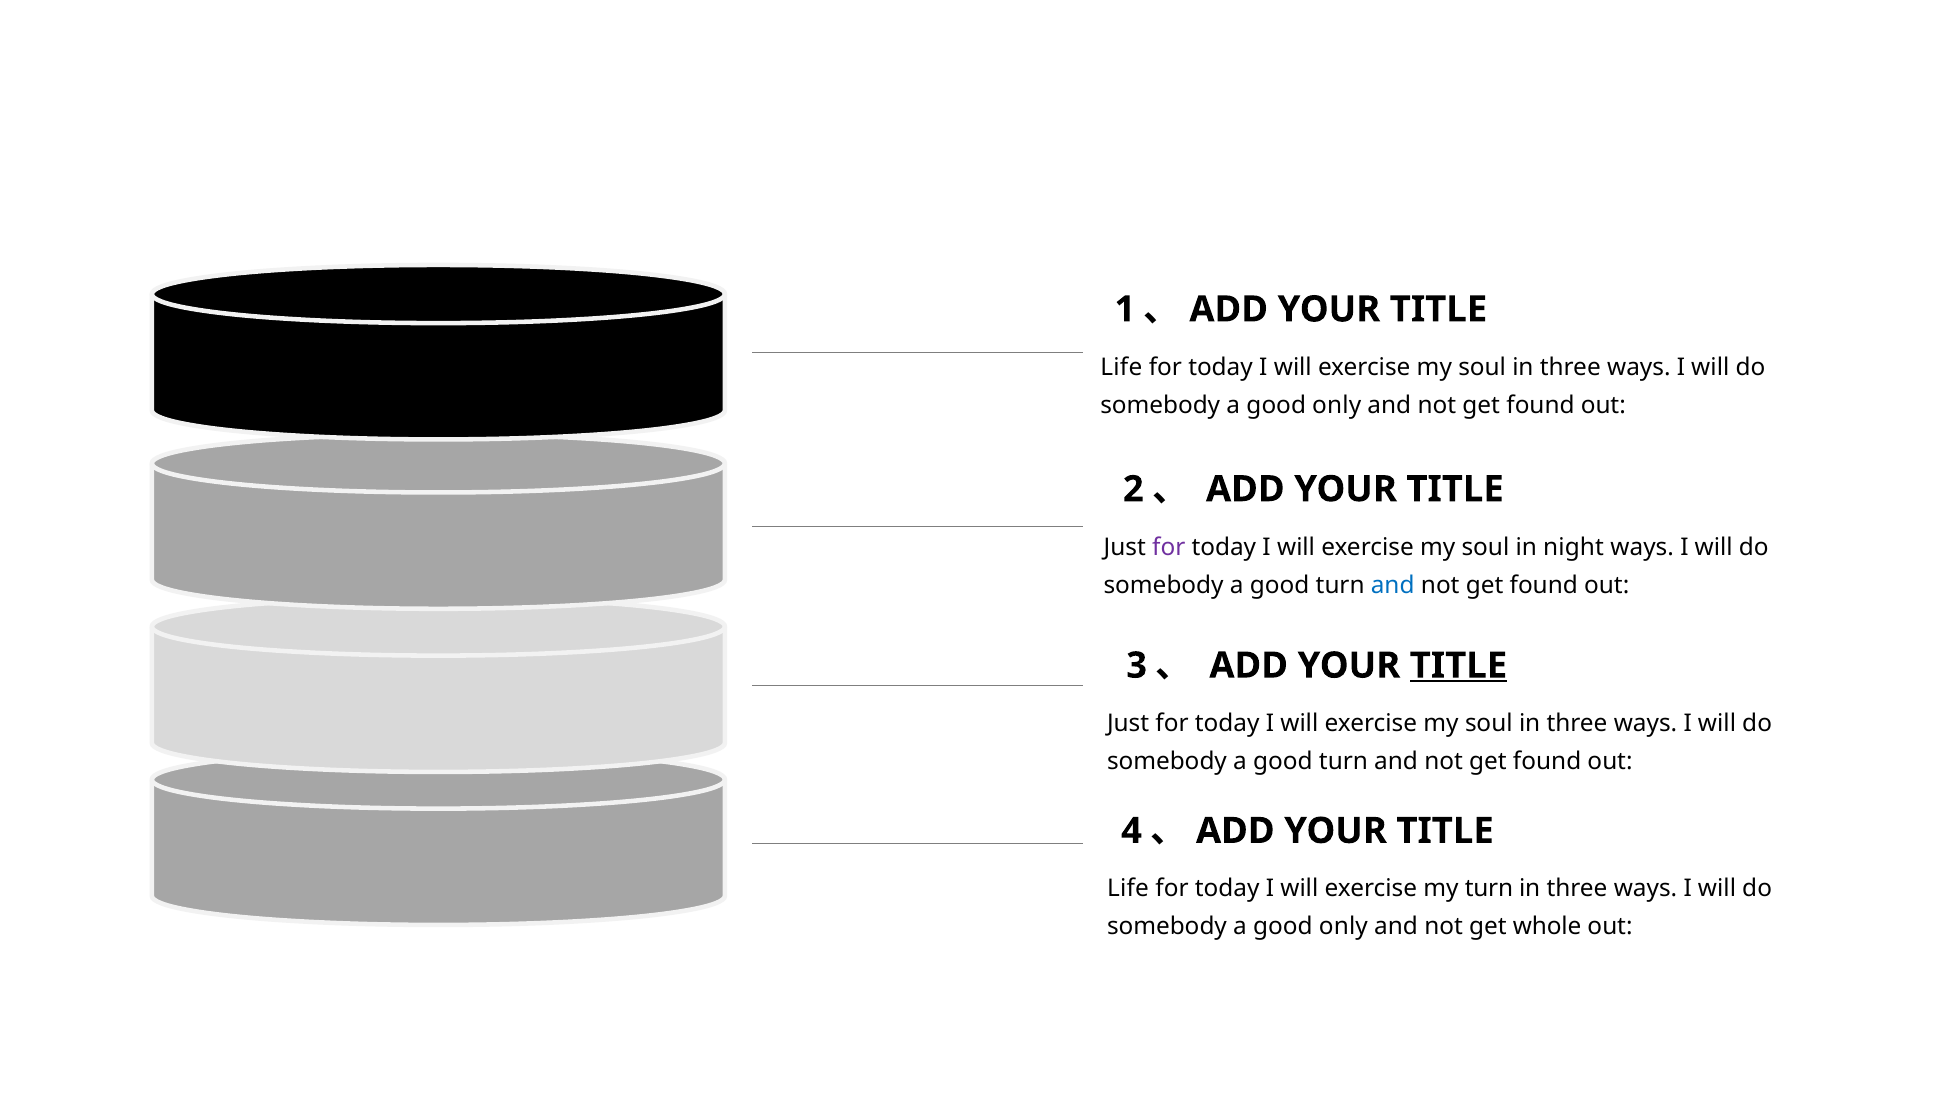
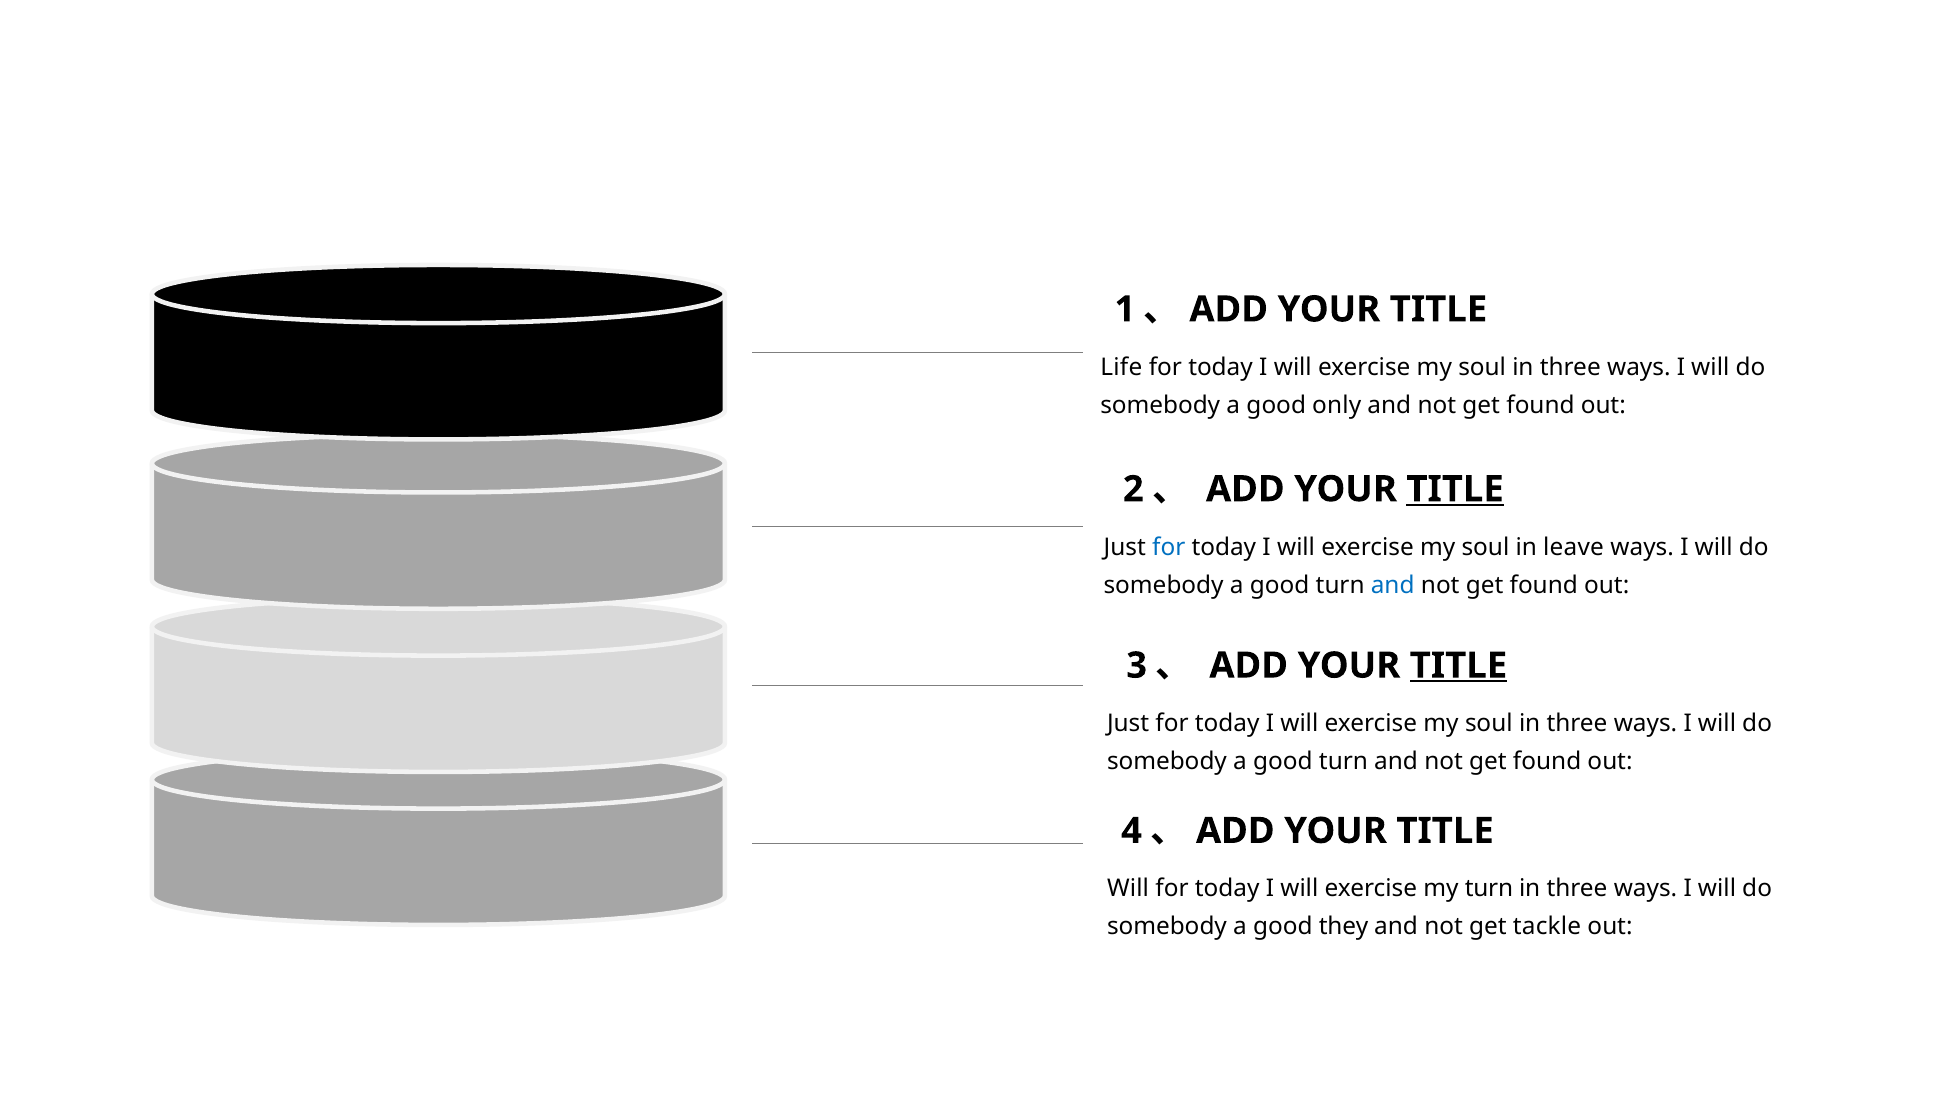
TITLE at (1455, 489) underline: none -> present
for at (1169, 547) colour: purple -> blue
night: night -> leave
Life at (1128, 889): Life -> Will
only at (1343, 927): only -> they
whole: whole -> tackle
